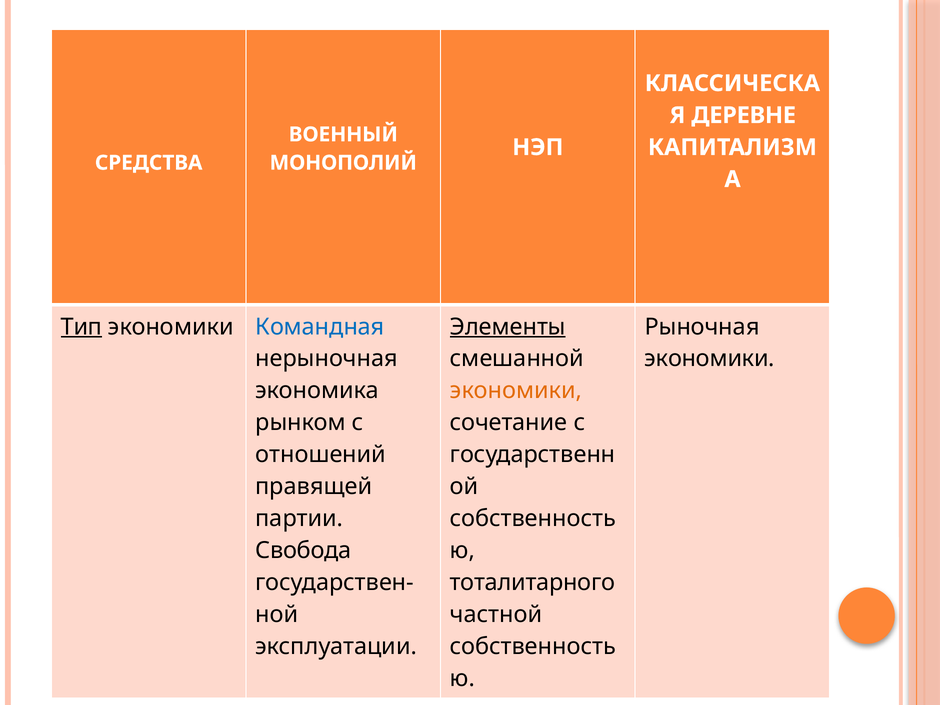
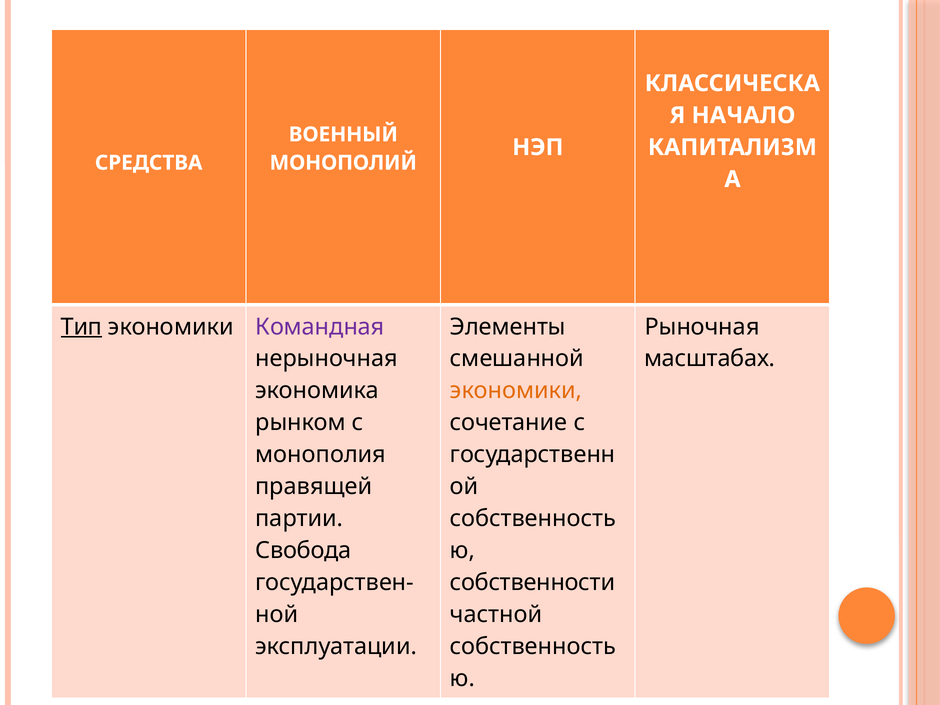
ДЕРЕВНЕ: ДЕРЕВНЕ -> НАЧАЛО
Командная colour: blue -> purple
Элементы underline: present -> none
экономики at (710, 359): экономики -> масштабах
отношений: отношений -> монополия
тоталитарного: тоталитарного -> собственности
